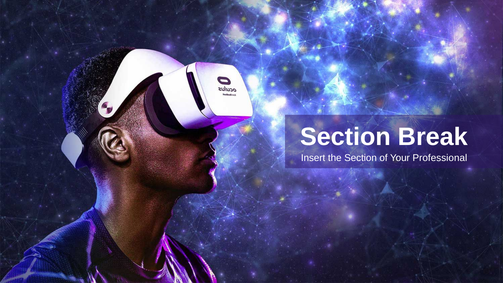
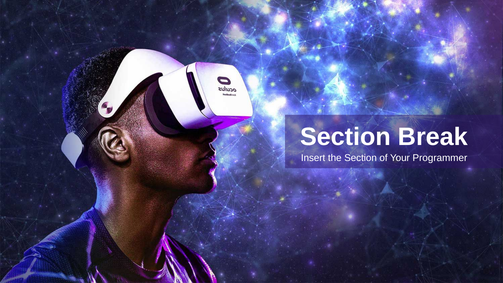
Professional: Professional -> Programmer
